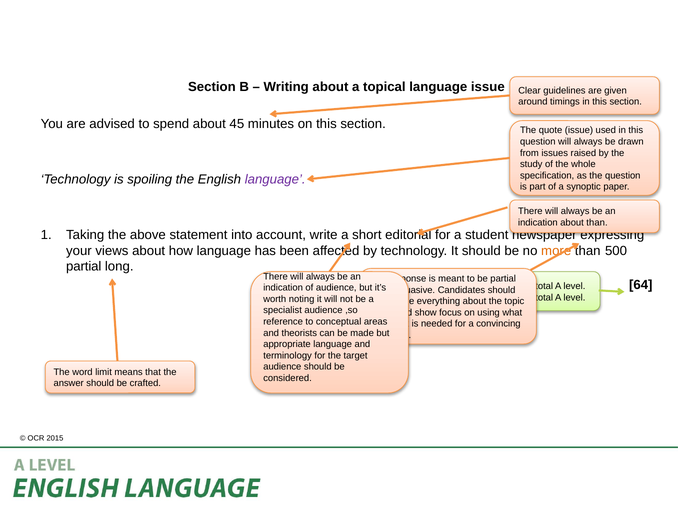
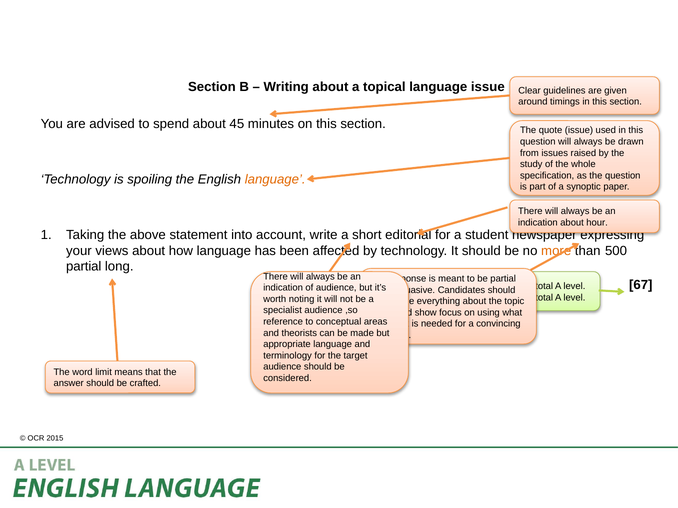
language at (275, 180) colour: purple -> orange
about than: than -> hour
64: 64 -> 67
